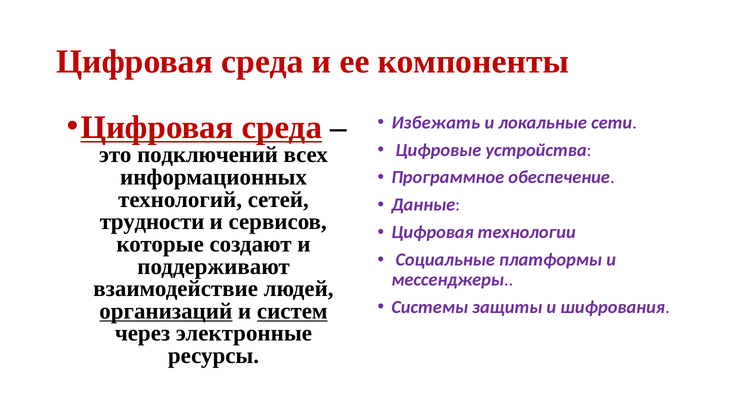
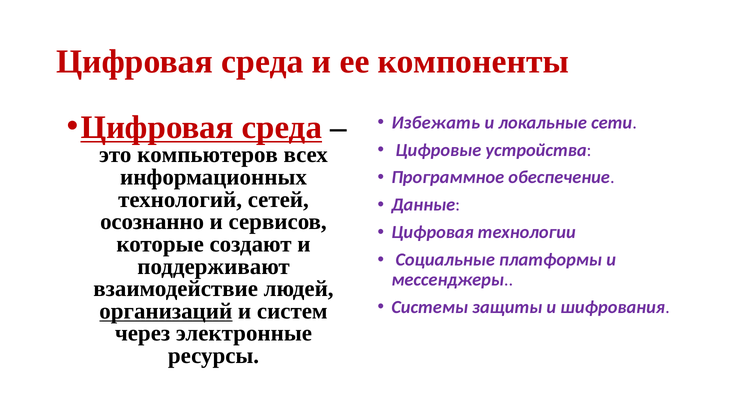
подключений: подключений -> компьютеров
трудности: трудности -> осознанно
систем underline: present -> none
